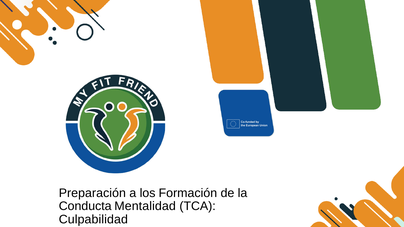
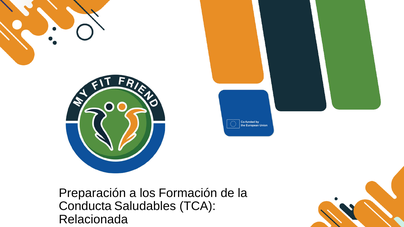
Mentalidad: Mentalidad -> Saludables
Culpabilidad: Culpabilidad -> Relacionada
